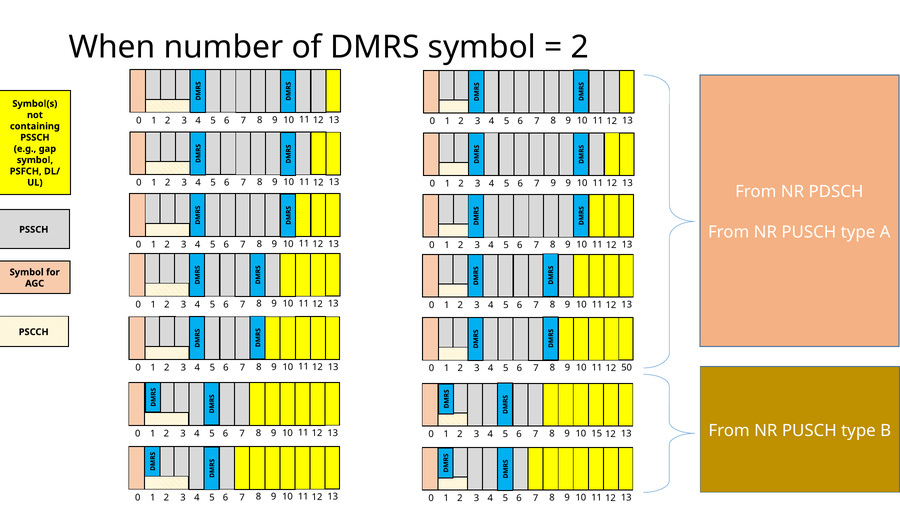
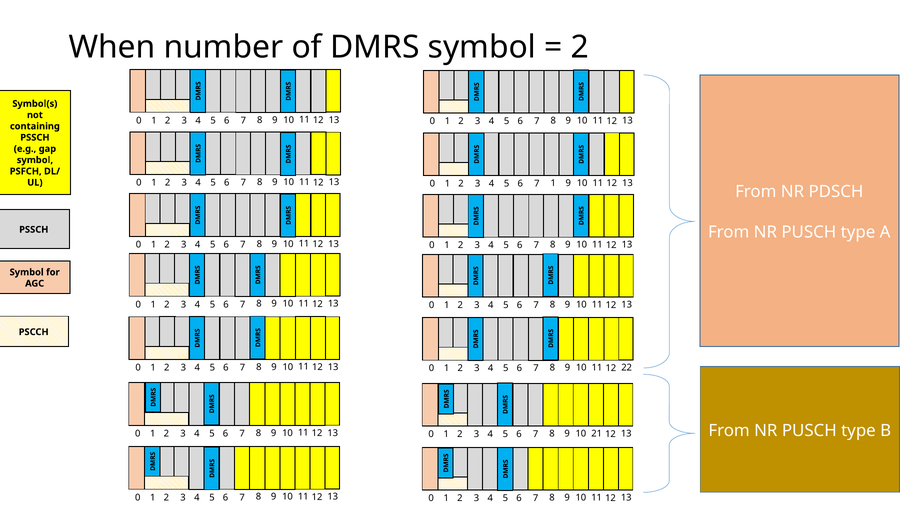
7 9: 9 -> 1
50: 50 -> 22
15: 15 -> 21
